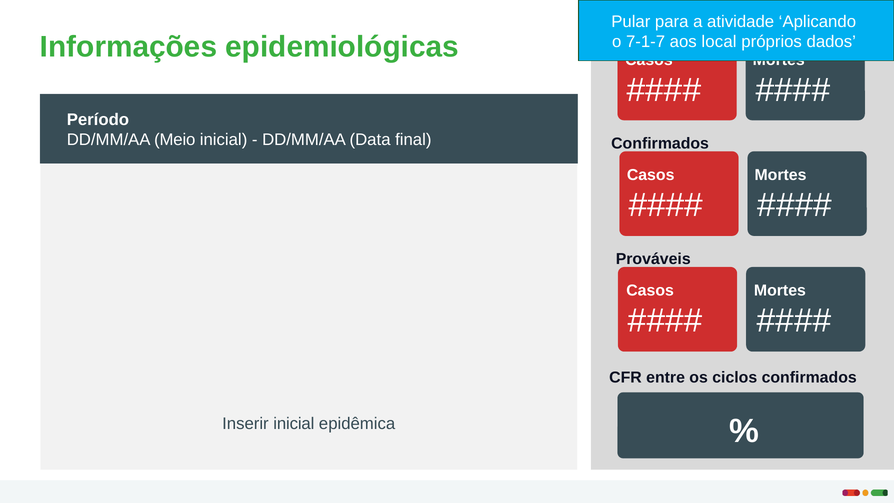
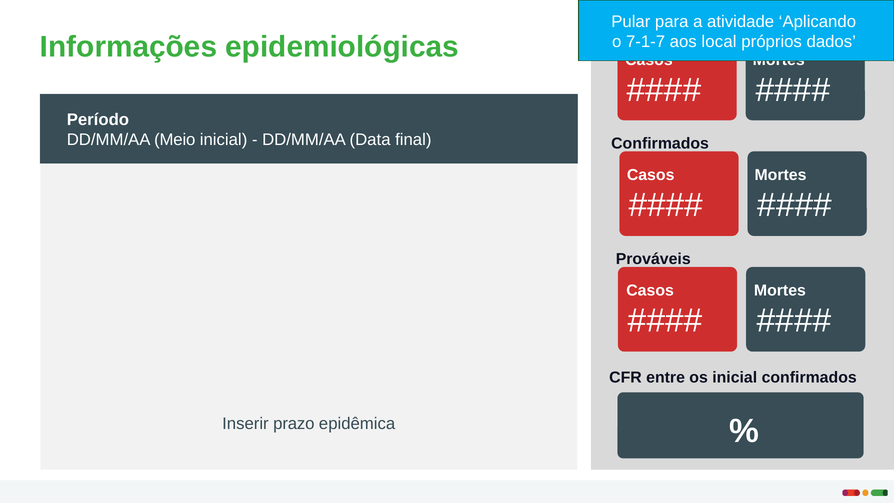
os ciclos: ciclos -> inicial
Inserir inicial: inicial -> prazo
